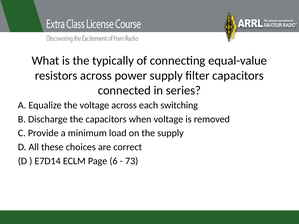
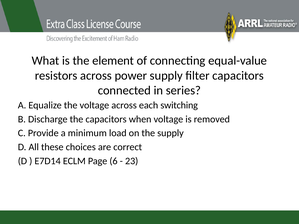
typically: typically -> element
73: 73 -> 23
